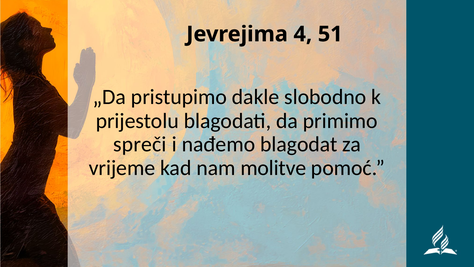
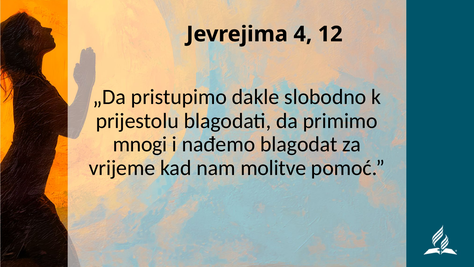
51: 51 -> 12
spreči: spreči -> mnogi
